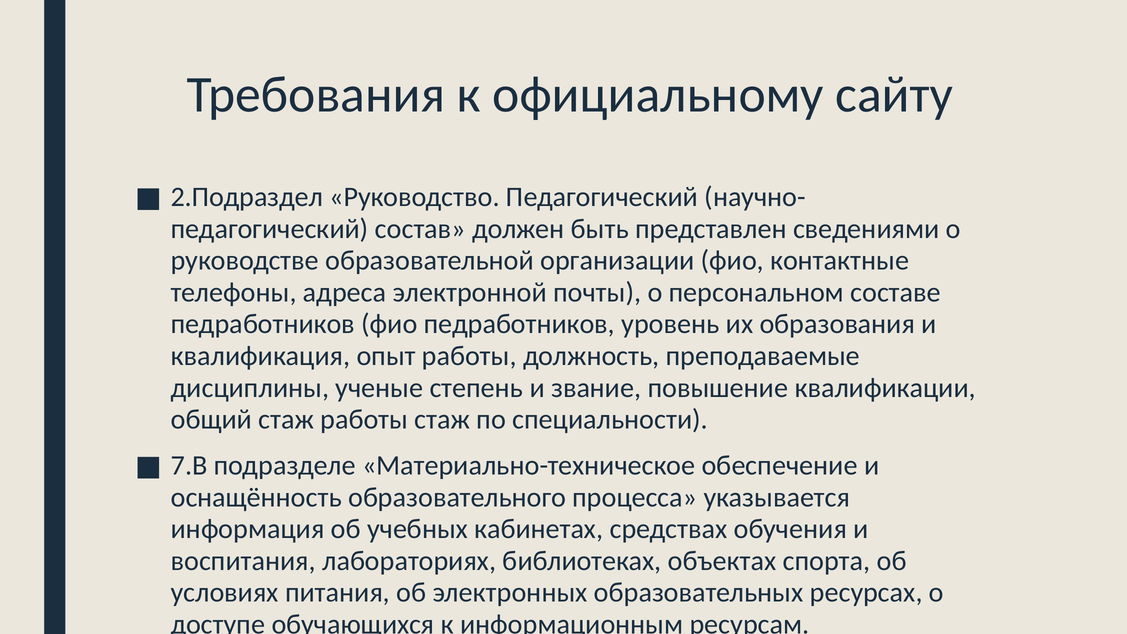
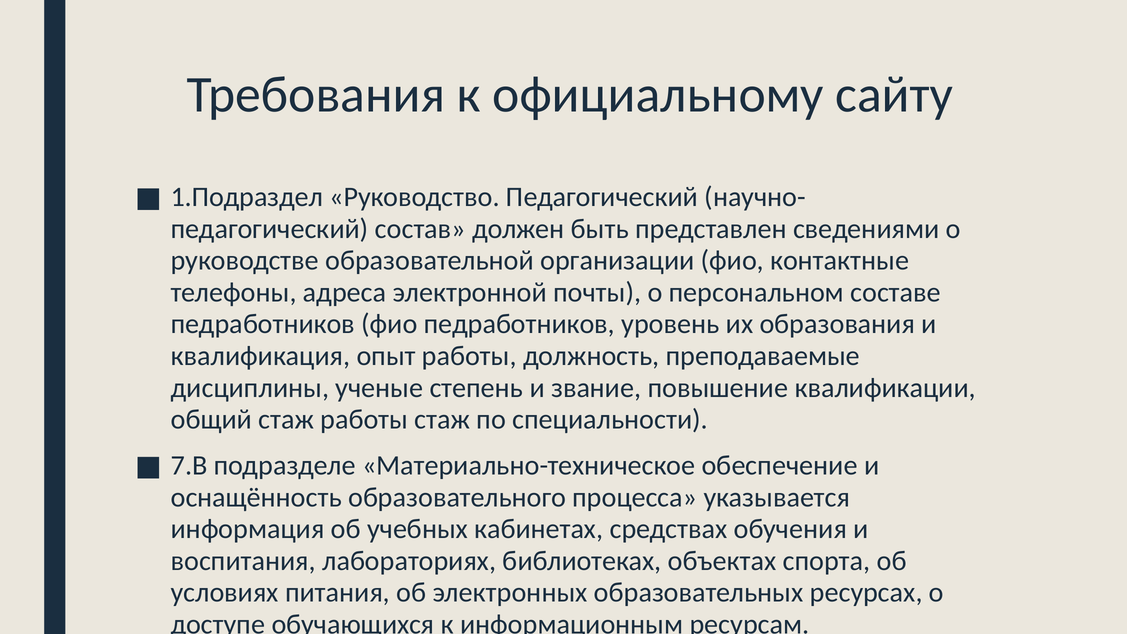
2.Подраздел: 2.Подраздел -> 1.Подраздел
